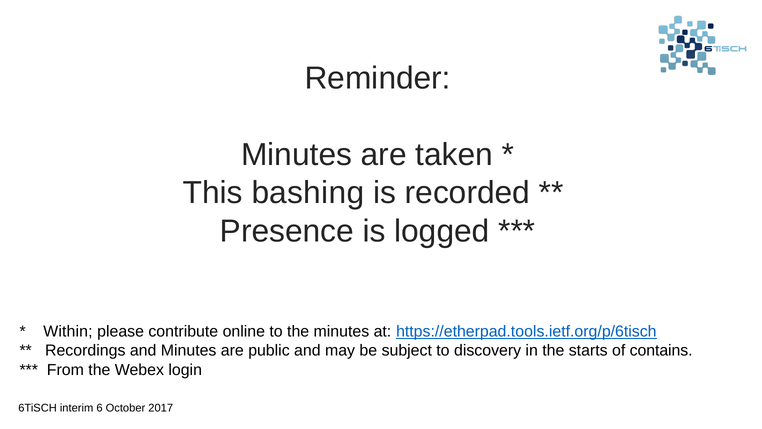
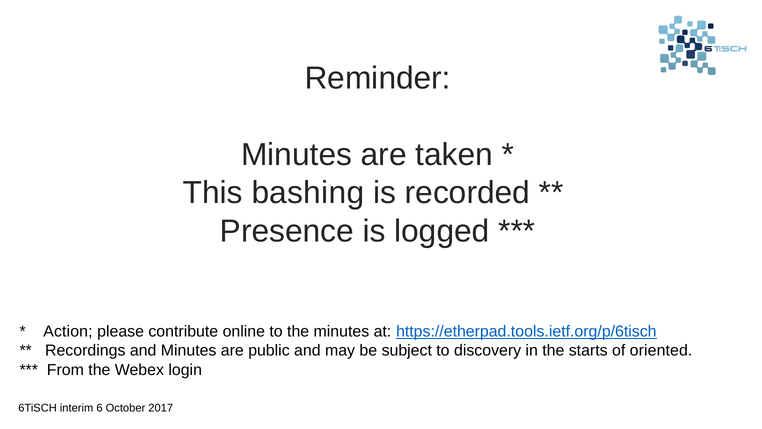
Within: Within -> Action
contains: contains -> oriented
